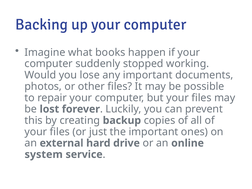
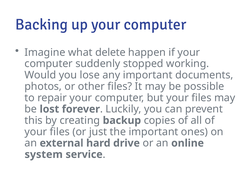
books: books -> delete
